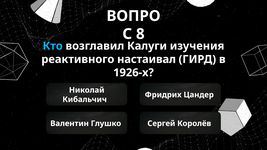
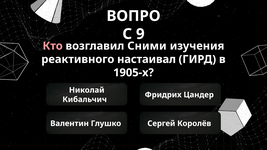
8: 8 -> 9
Кто colour: light blue -> pink
Калуги: Калуги -> Сними
1926-х: 1926-х -> 1905-х
